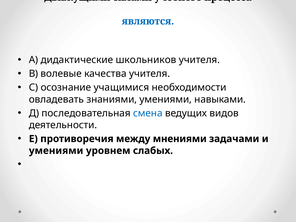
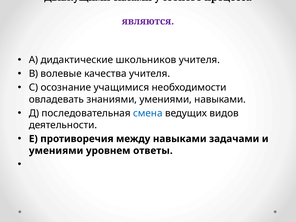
являются colour: blue -> purple
между мнениями: мнениями -> навыками
слабых: слабых -> ответы
